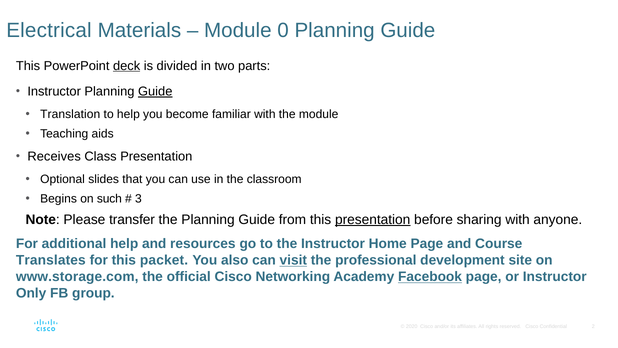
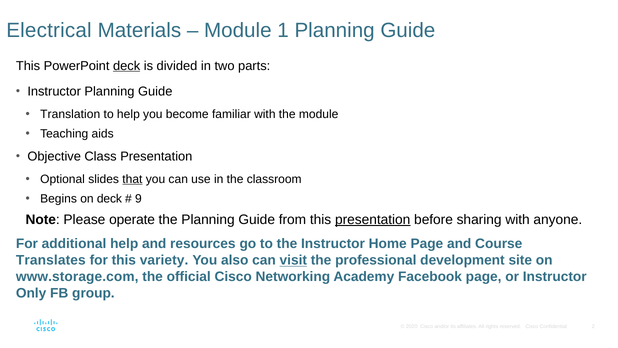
0: 0 -> 1
Guide at (155, 91) underline: present -> none
Receives: Receives -> Objective
that underline: none -> present
on such: such -> deck
3: 3 -> 9
transfer: transfer -> operate
packet: packet -> variety
Facebook underline: present -> none
